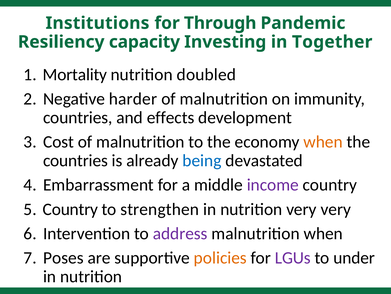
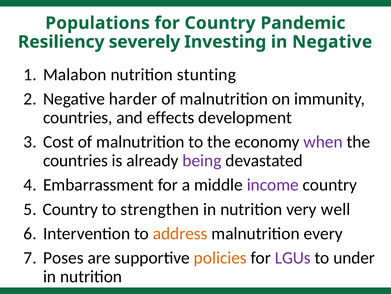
Institutions: Institutions -> Populations
for Through: Through -> Country
capacity: capacity -> severely
in Together: Together -> Negative
Mortality: Mortality -> Malabon
doubled: doubled -> stunting
when at (323, 142) colour: orange -> purple
being colour: blue -> purple
very very: very -> well
address colour: purple -> orange
malnutrition when: when -> every
